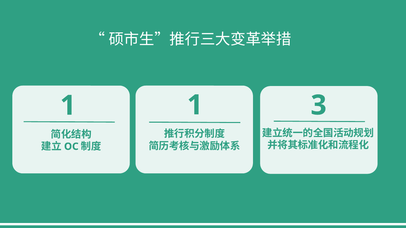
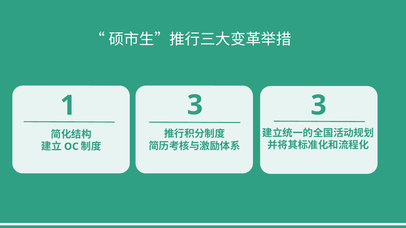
1 1: 1 -> 3
